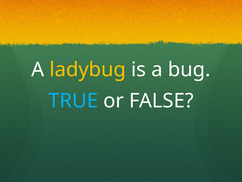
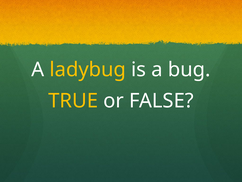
TRUE colour: light blue -> yellow
